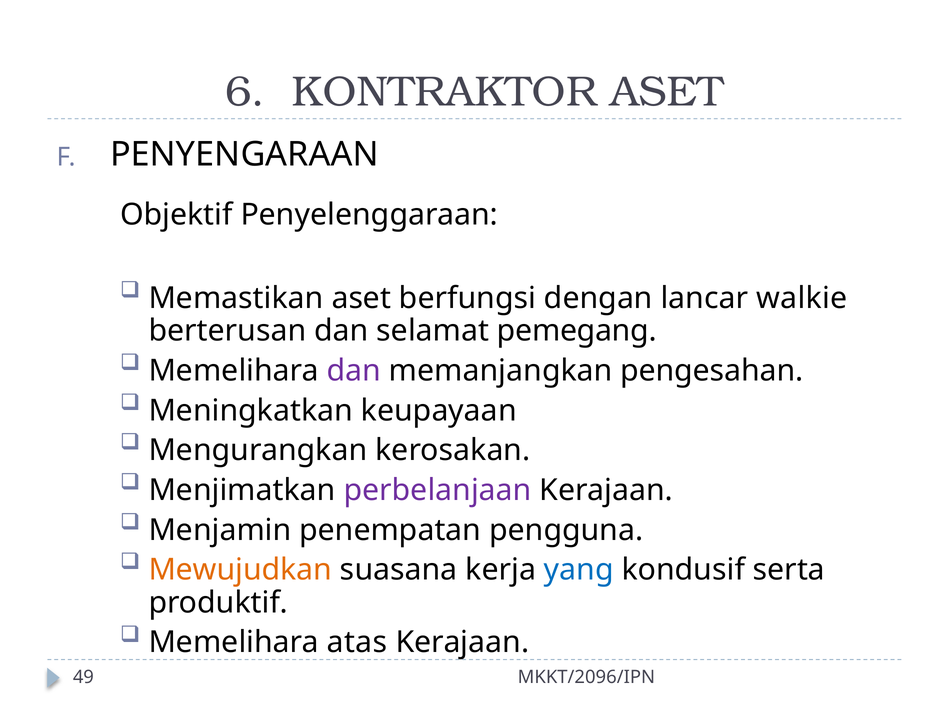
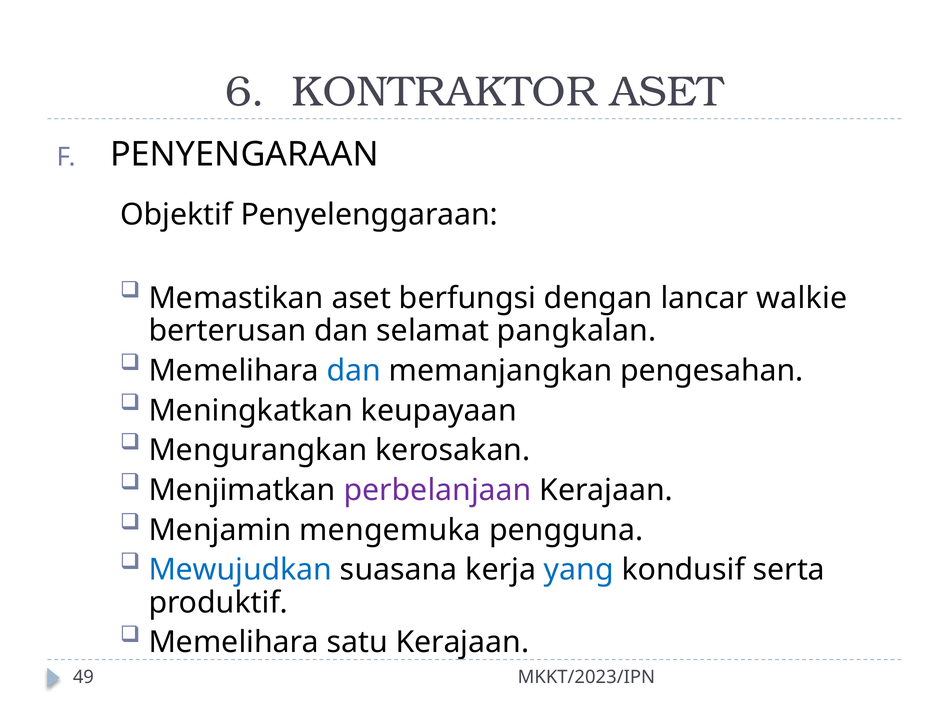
pemegang: pemegang -> pangkalan
dan at (354, 371) colour: purple -> blue
penempatan: penempatan -> mengemuka
Mewujudkan colour: orange -> blue
atas: atas -> satu
MKKT/2096/IPN: MKKT/2096/IPN -> MKKT/2023/IPN
